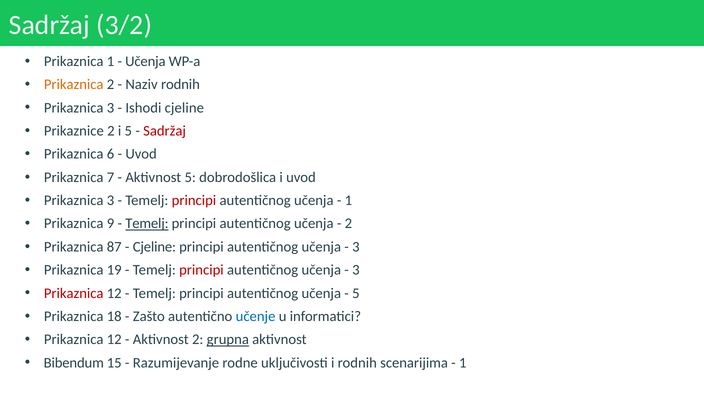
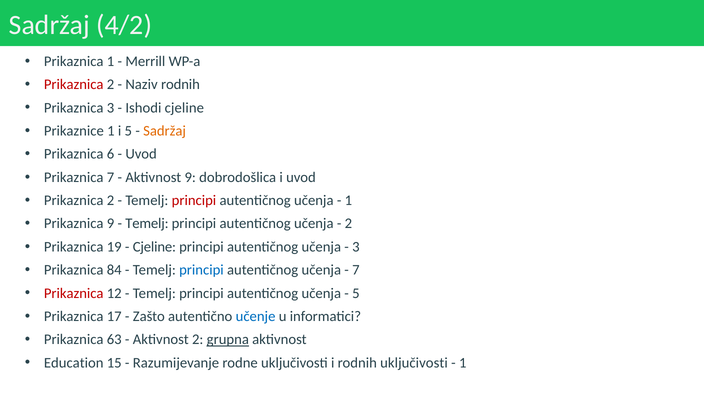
3/2: 3/2 -> 4/2
Učenja at (145, 61): Učenja -> Merrill
Prikaznica at (74, 85) colour: orange -> red
Prikaznice 2: 2 -> 1
Sadržaj at (165, 131) colour: red -> orange
Aktivnost 5: 5 -> 9
3 at (110, 200): 3 -> 2
Temelj at (147, 224) underline: present -> none
87: 87 -> 19
19: 19 -> 84
principi at (201, 270) colour: red -> blue
3 at (356, 270): 3 -> 7
18: 18 -> 17
12 at (114, 340): 12 -> 63
Bibendum: Bibendum -> Education
rodnih scenarijima: scenarijima -> uključivosti
